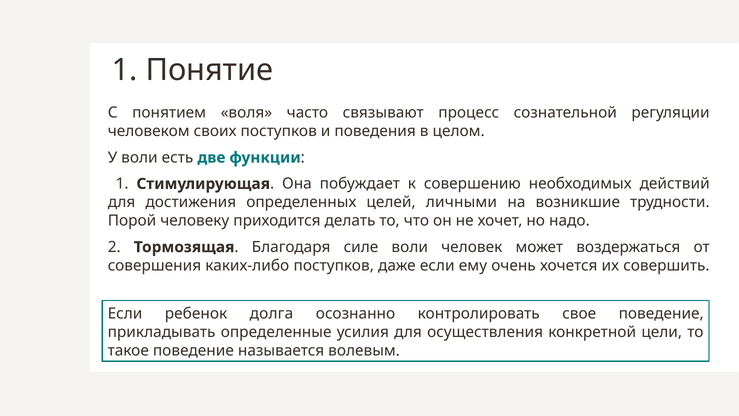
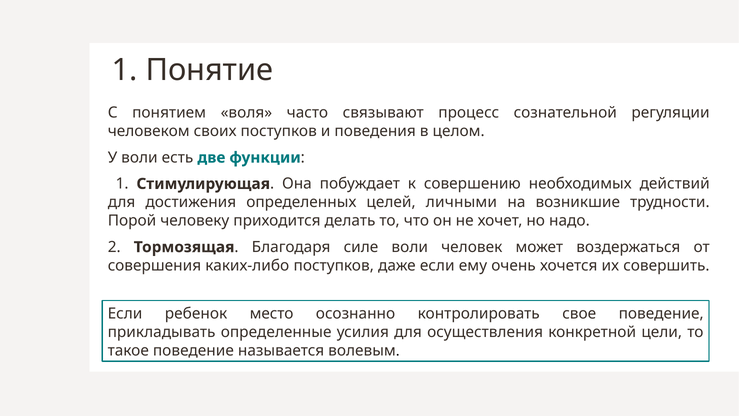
долга: долга -> место
